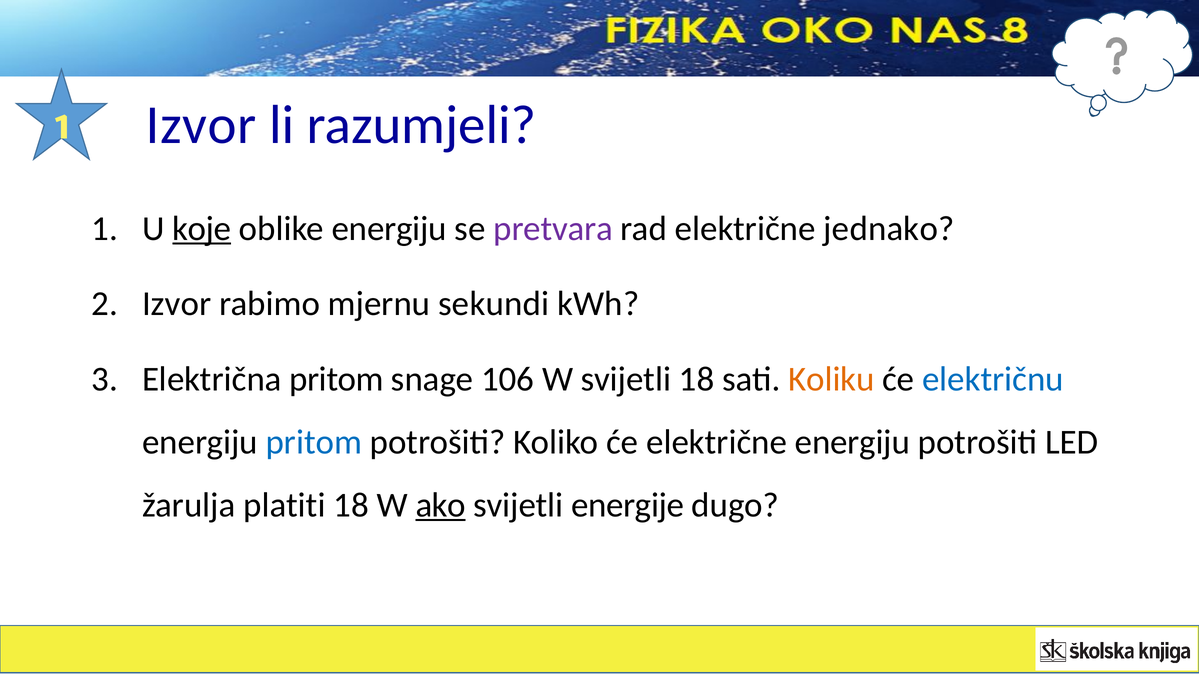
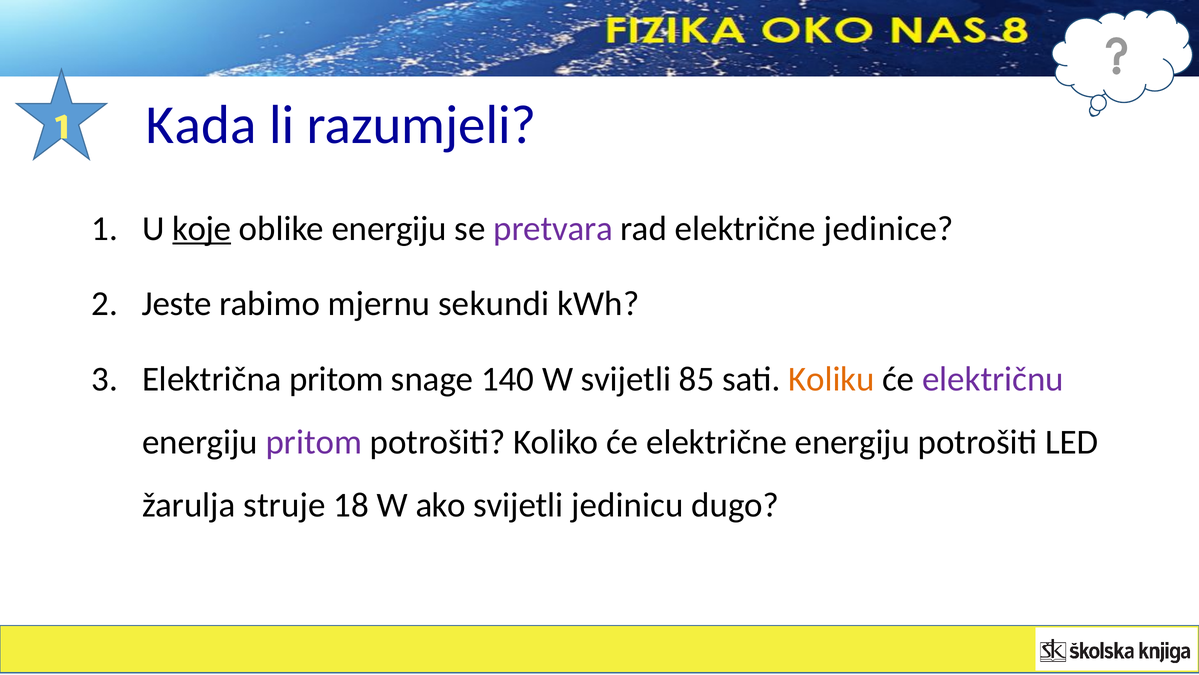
Izvor at (201, 125): Izvor -> Kada
jednako: jednako -> jedinice
Izvor at (177, 304): Izvor -> Jeste
106: 106 -> 140
svijetli 18: 18 -> 85
električnu colour: blue -> purple
pritom at (314, 442) colour: blue -> purple
platiti: platiti -> struje
ako underline: present -> none
energije: energije -> jedinicu
